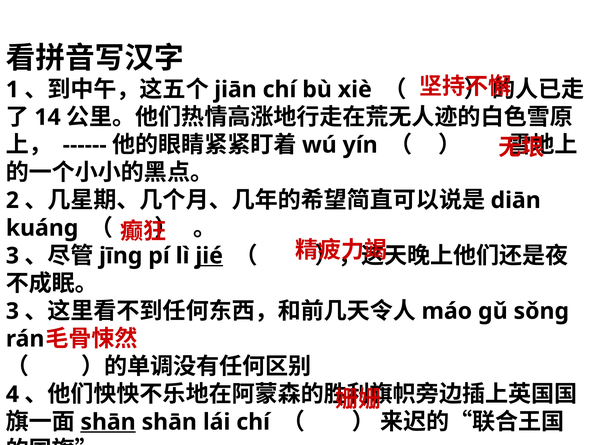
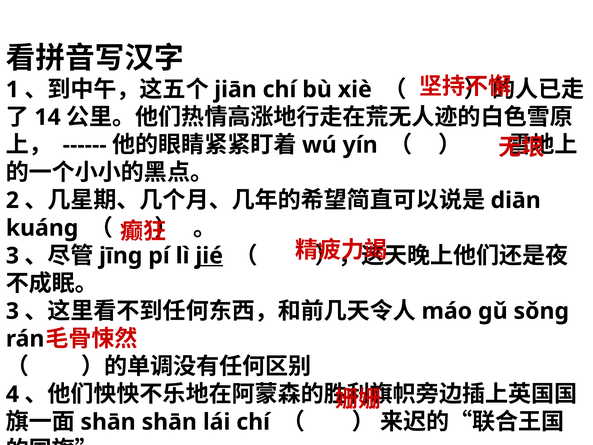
shān at (108, 422) underline: present -> none
